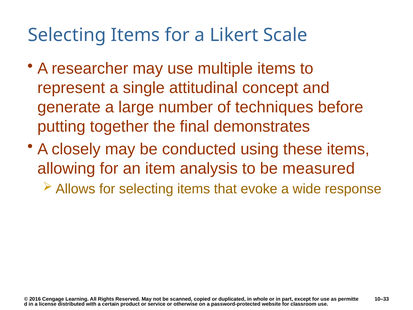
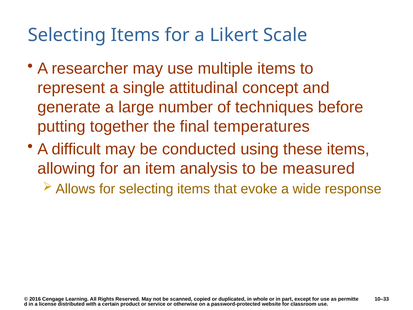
demonstrates: demonstrates -> temperatures
closely: closely -> difficult
